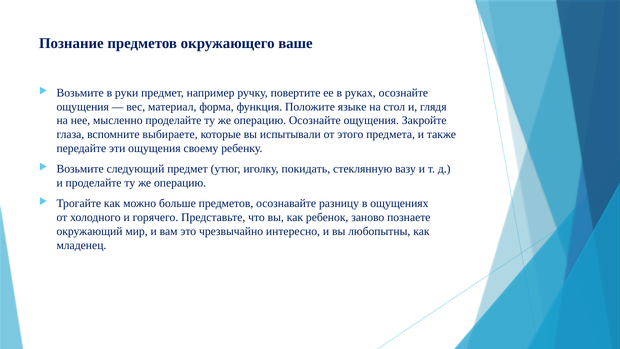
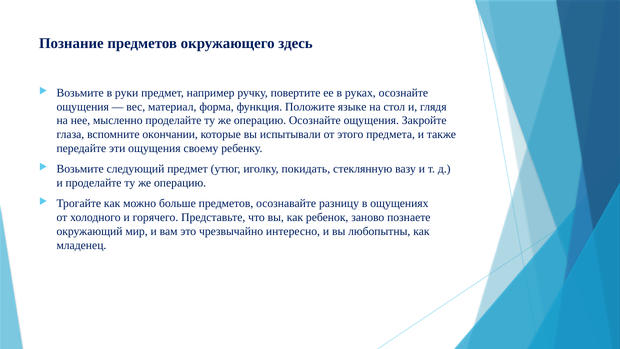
ваше: ваше -> здесь
выбираете: выбираете -> окончании
